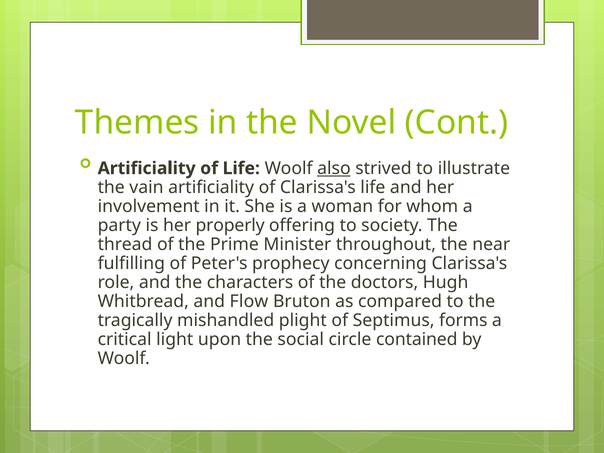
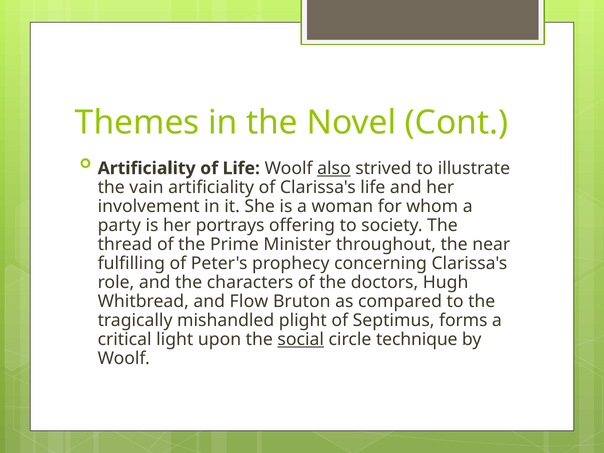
properly: properly -> portrays
social underline: none -> present
contained: contained -> technique
